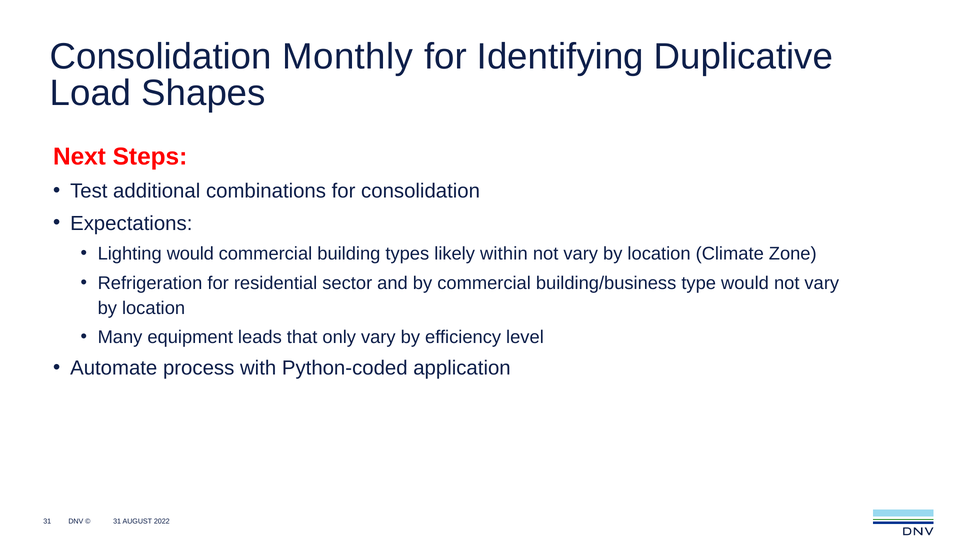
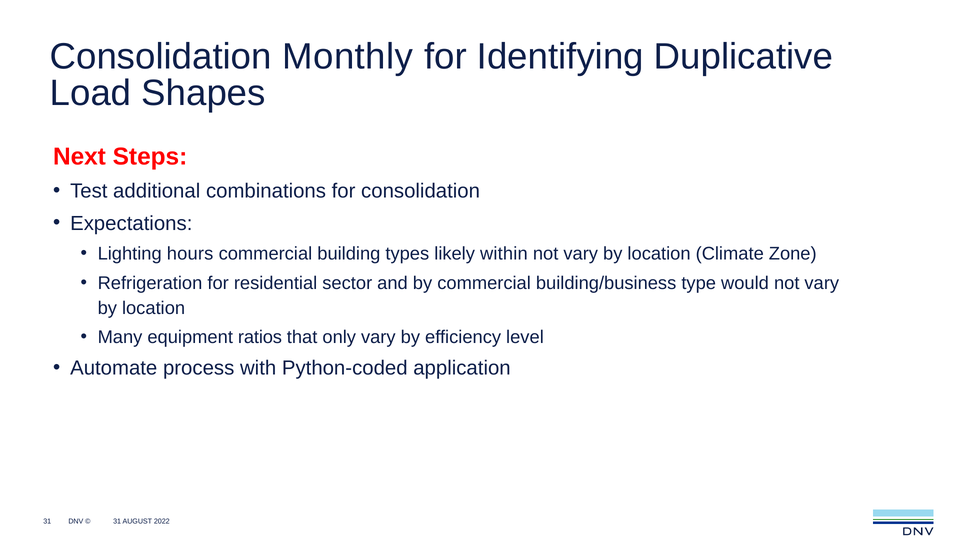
Lighting would: would -> hours
leads: leads -> ratios
